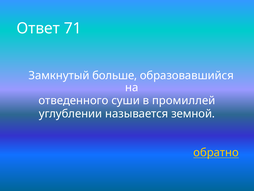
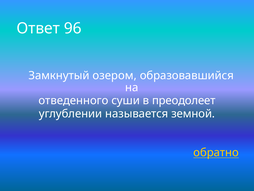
71: 71 -> 96
больше: больше -> озером
промиллей: промиллей -> преодолеет
